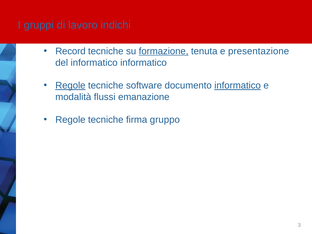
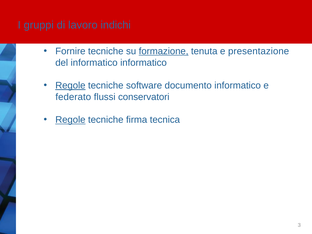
Record: Record -> Fornire
informatico at (238, 86) underline: present -> none
modalità: modalità -> federato
emanazione: emanazione -> conservatori
Regole at (70, 120) underline: none -> present
gruppo: gruppo -> tecnica
